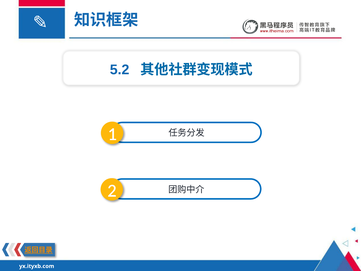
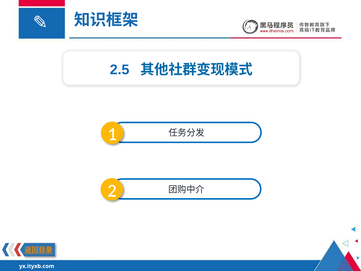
5.2: 5.2 -> 2.5
